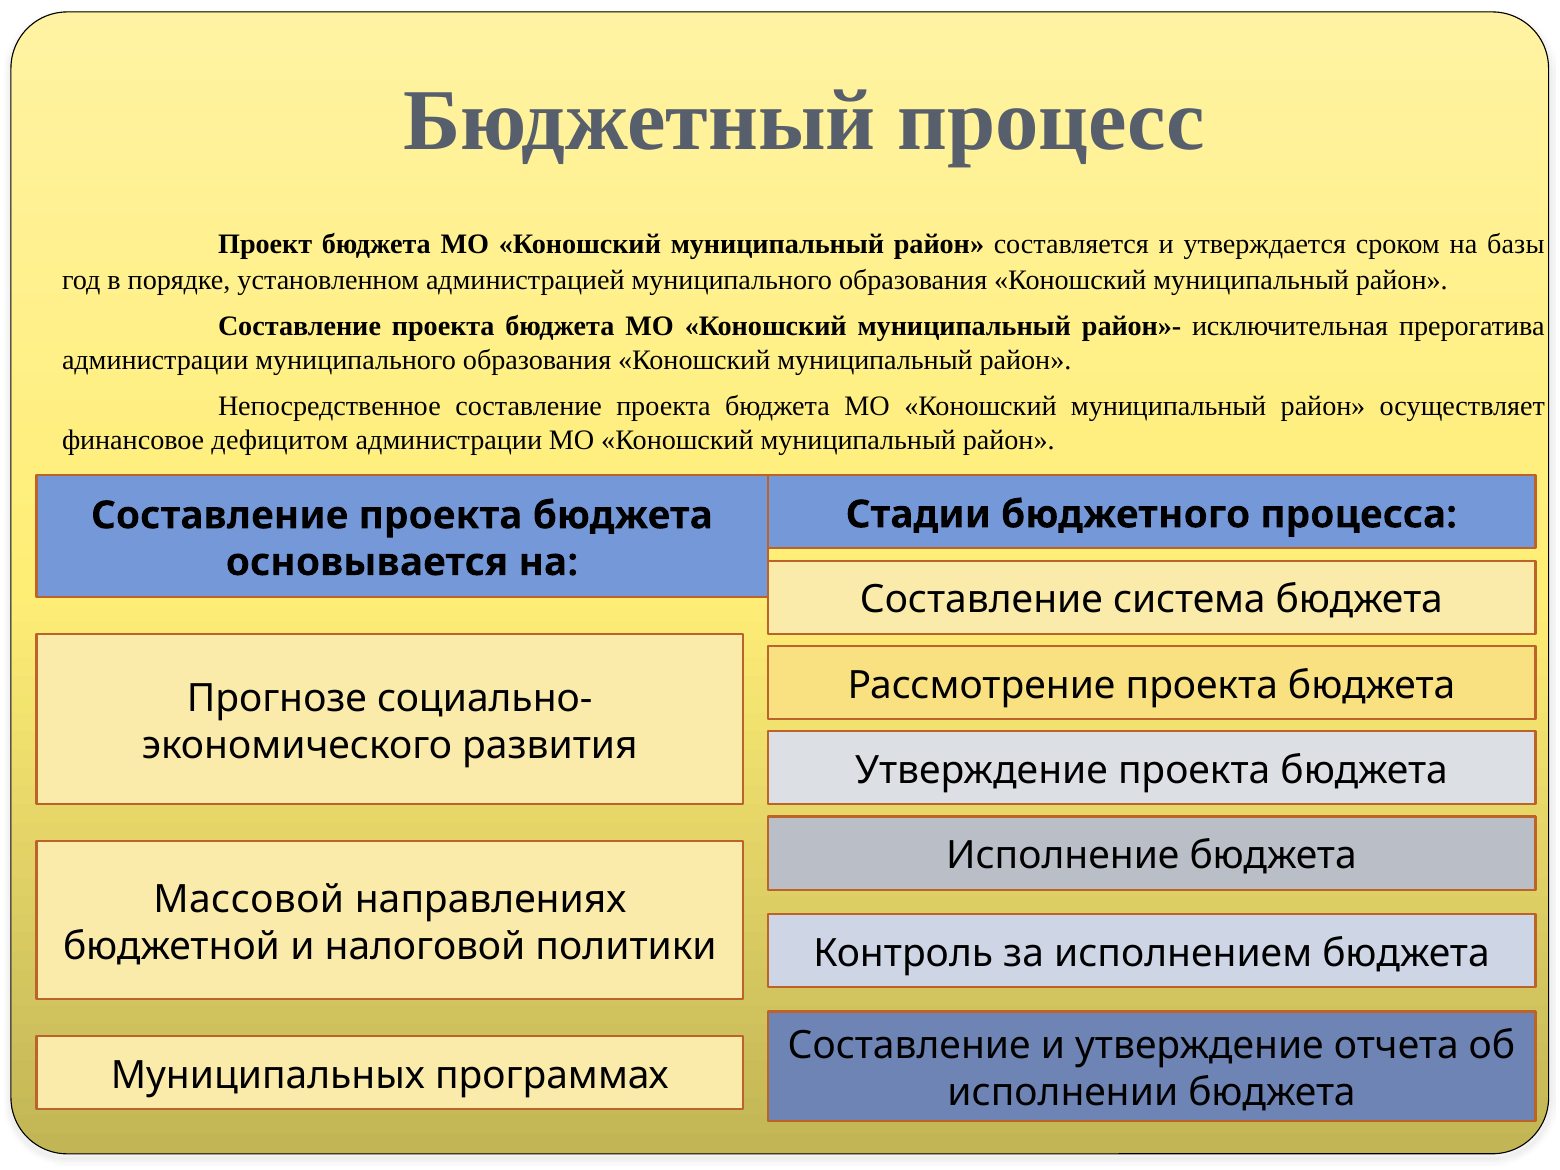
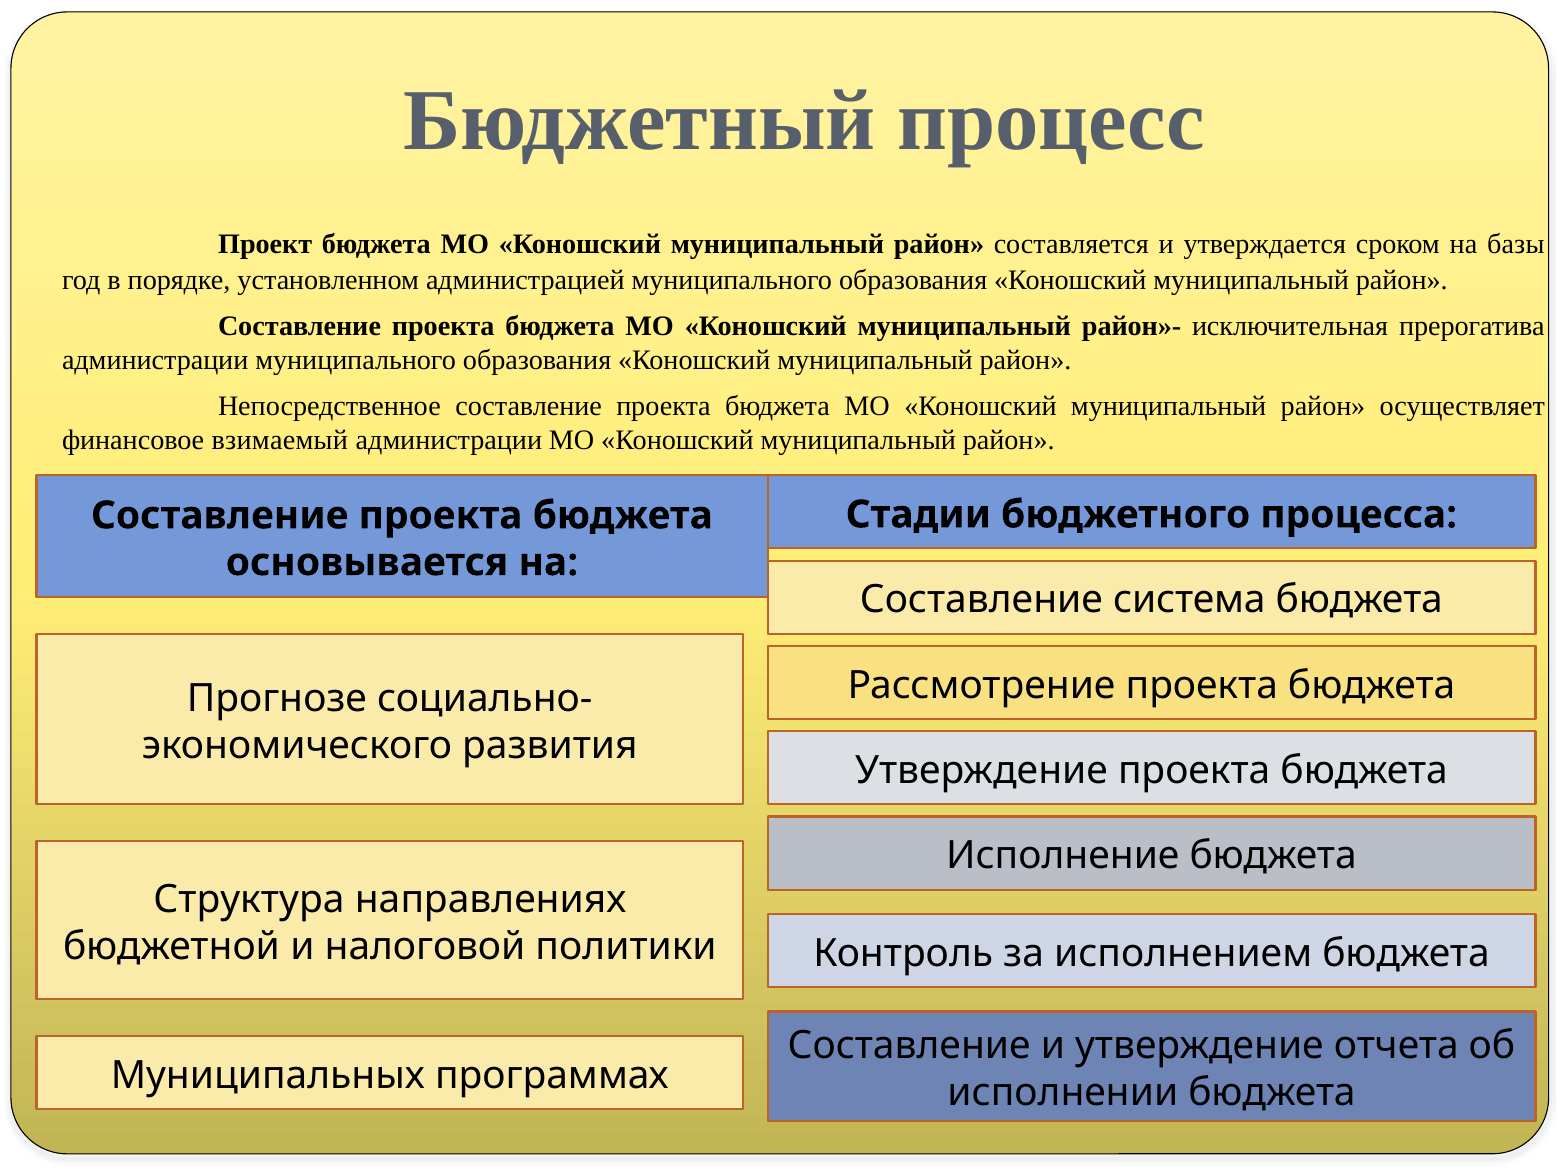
дефицитом: дефицитом -> взимаемый
Массовой: Массовой -> Структура
